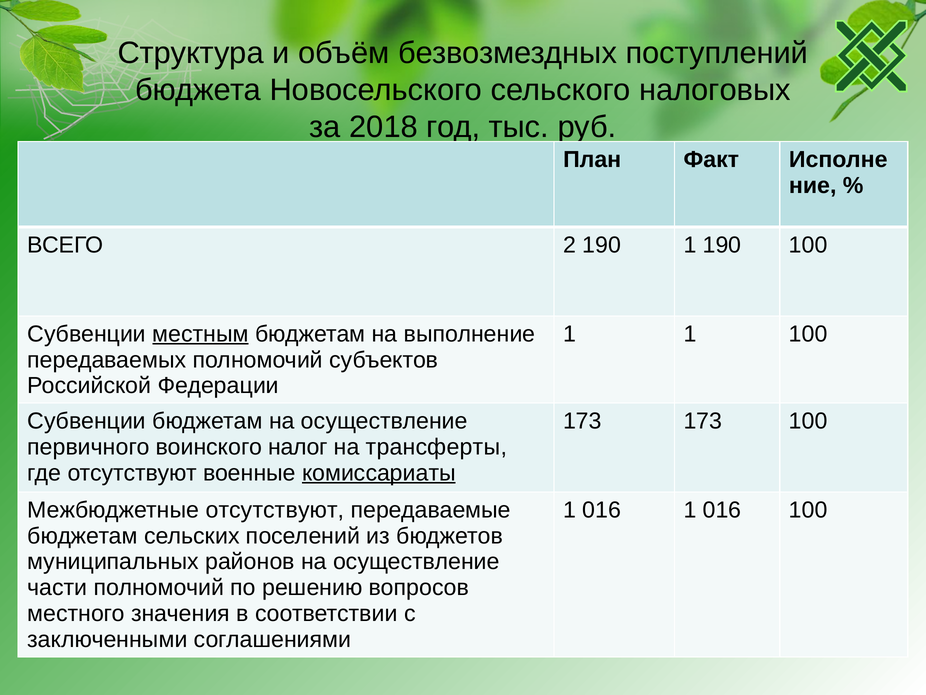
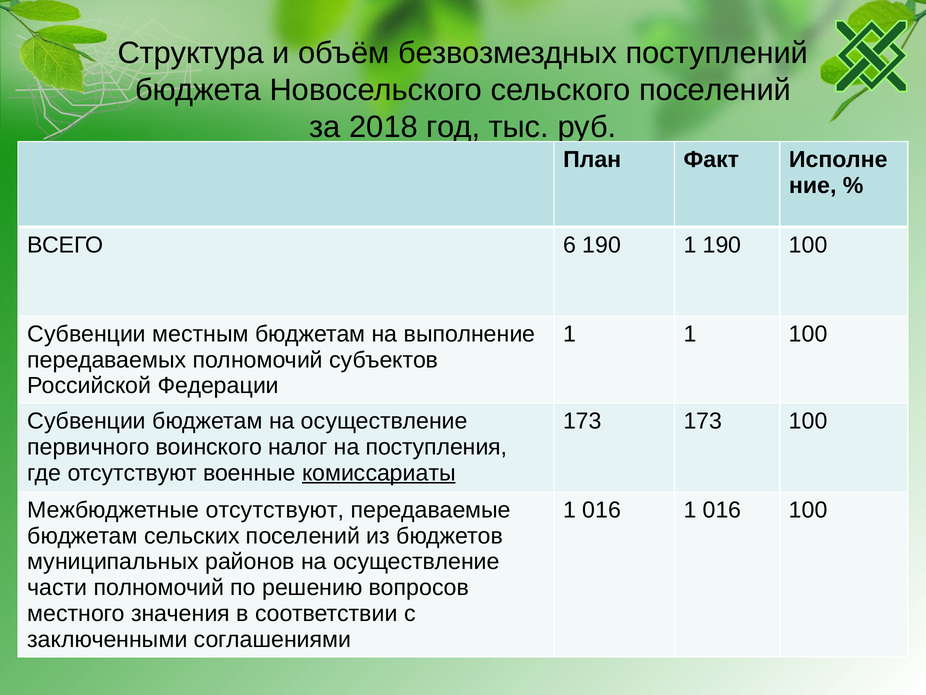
сельского налоговых: налоговых -> поселений
2: 2 -> 6
местным underline: present -> none
трансферты: трансферты -> поступления
